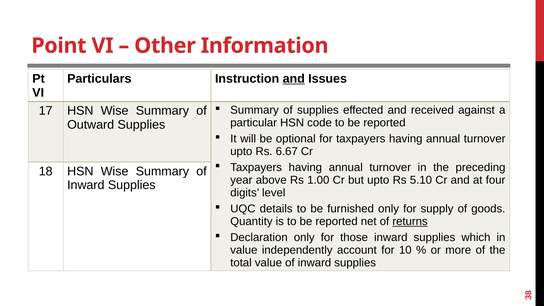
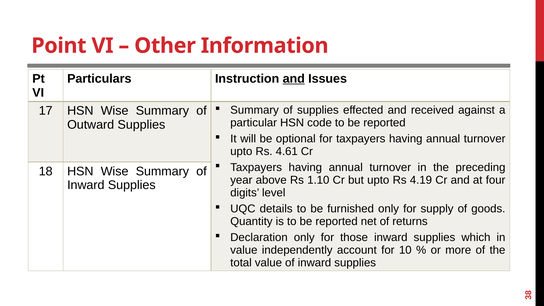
6.67: 6.67 -> 4.61
1.00: 1.00 -> 1.10
5.10: 5.10 -> 4.19
returns underline: present -> none
